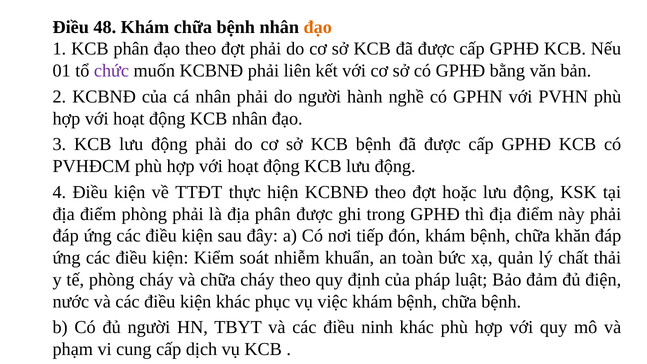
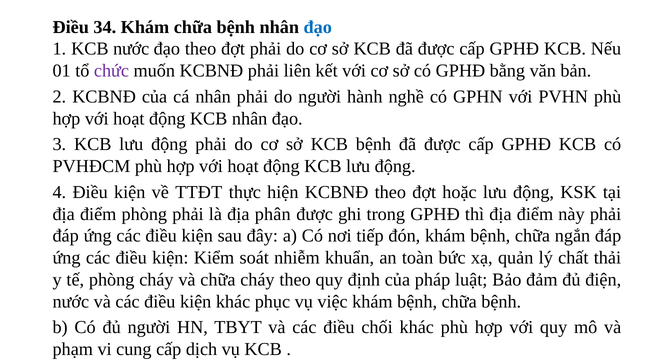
48: 48 -> 34
đạo at (318, 27) colour: orange -> blue
KCB phân: phân -> nước
khăn: khăn -> ngắn
ninh: ninh -> chối
